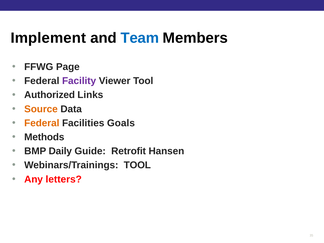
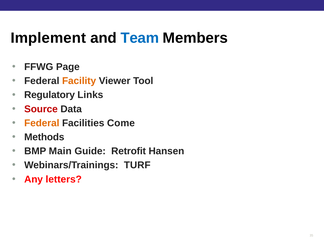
Facility colour: purple -> orange
Authorized: Authorized -> Regulatory
Source colour: orange -> red
Goals: Goals -> Come
Daily: Daily -> Main
Webinars/Trainings TOOL: TOOL -> TURF
